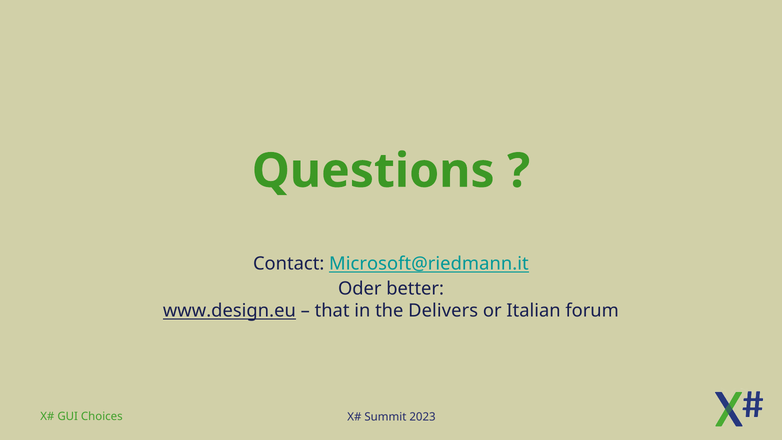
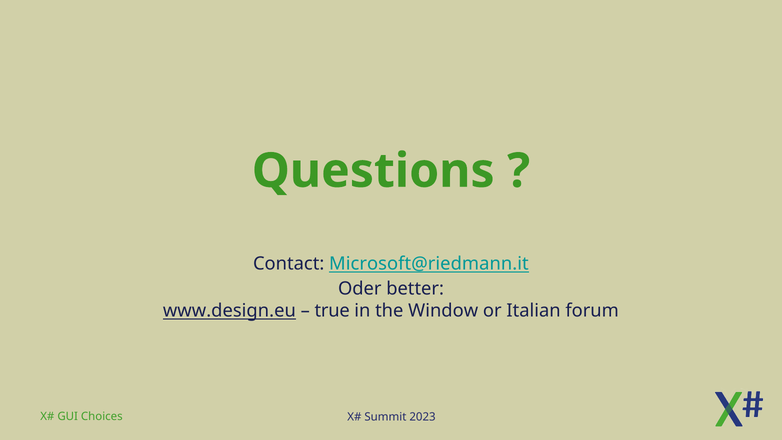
that: that -> true
Delivers: Delivers -> Window
